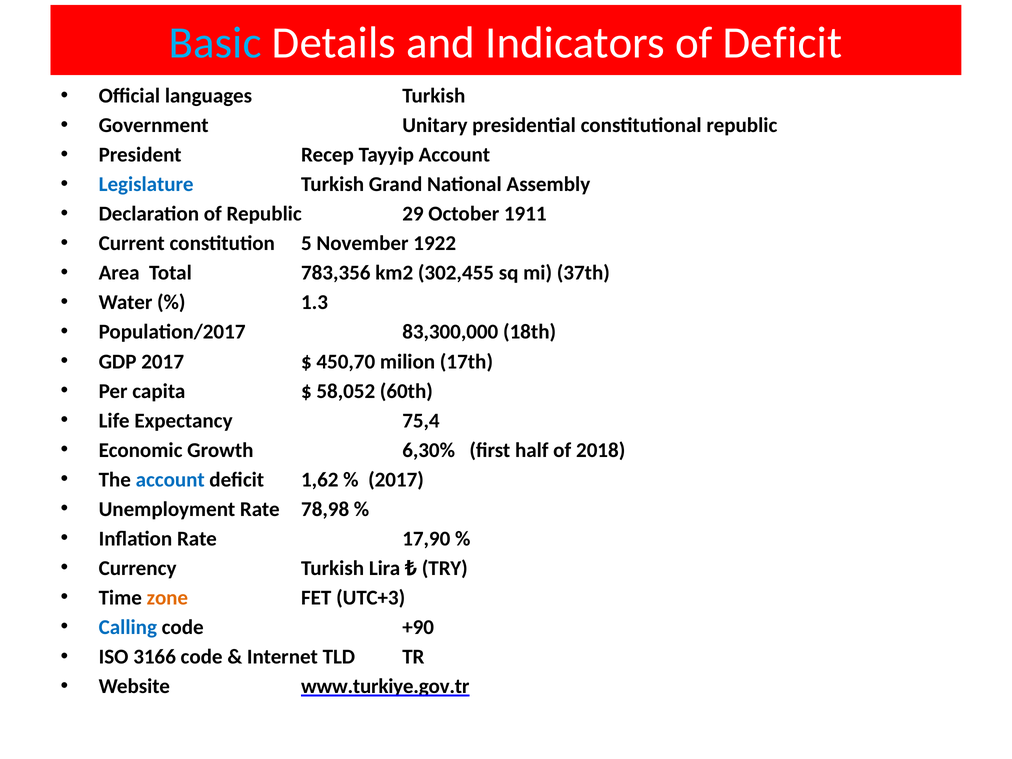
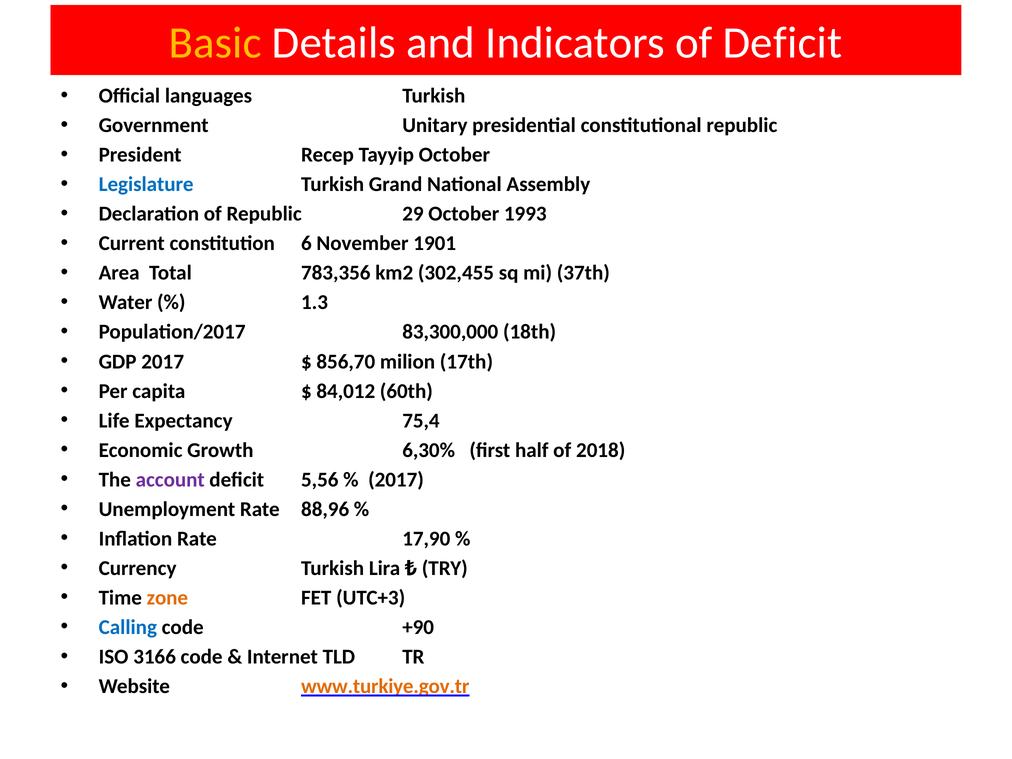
Basic colour: light blue -> yellow
Tayyip Account: Account -> October
1911: 1911 -> 1993
5: 5 -> 6
1922: 1922 -> 1901
450,70: 450,70 -> 856,70
58,052: 58,052 -> 84,012
account at (170, 480) colour: blue -> purple
1,62: 1,62 -> 5,56
78,98: 78,98 -> 88,96
www.turkiye.gov.tr colour: black -> orange
